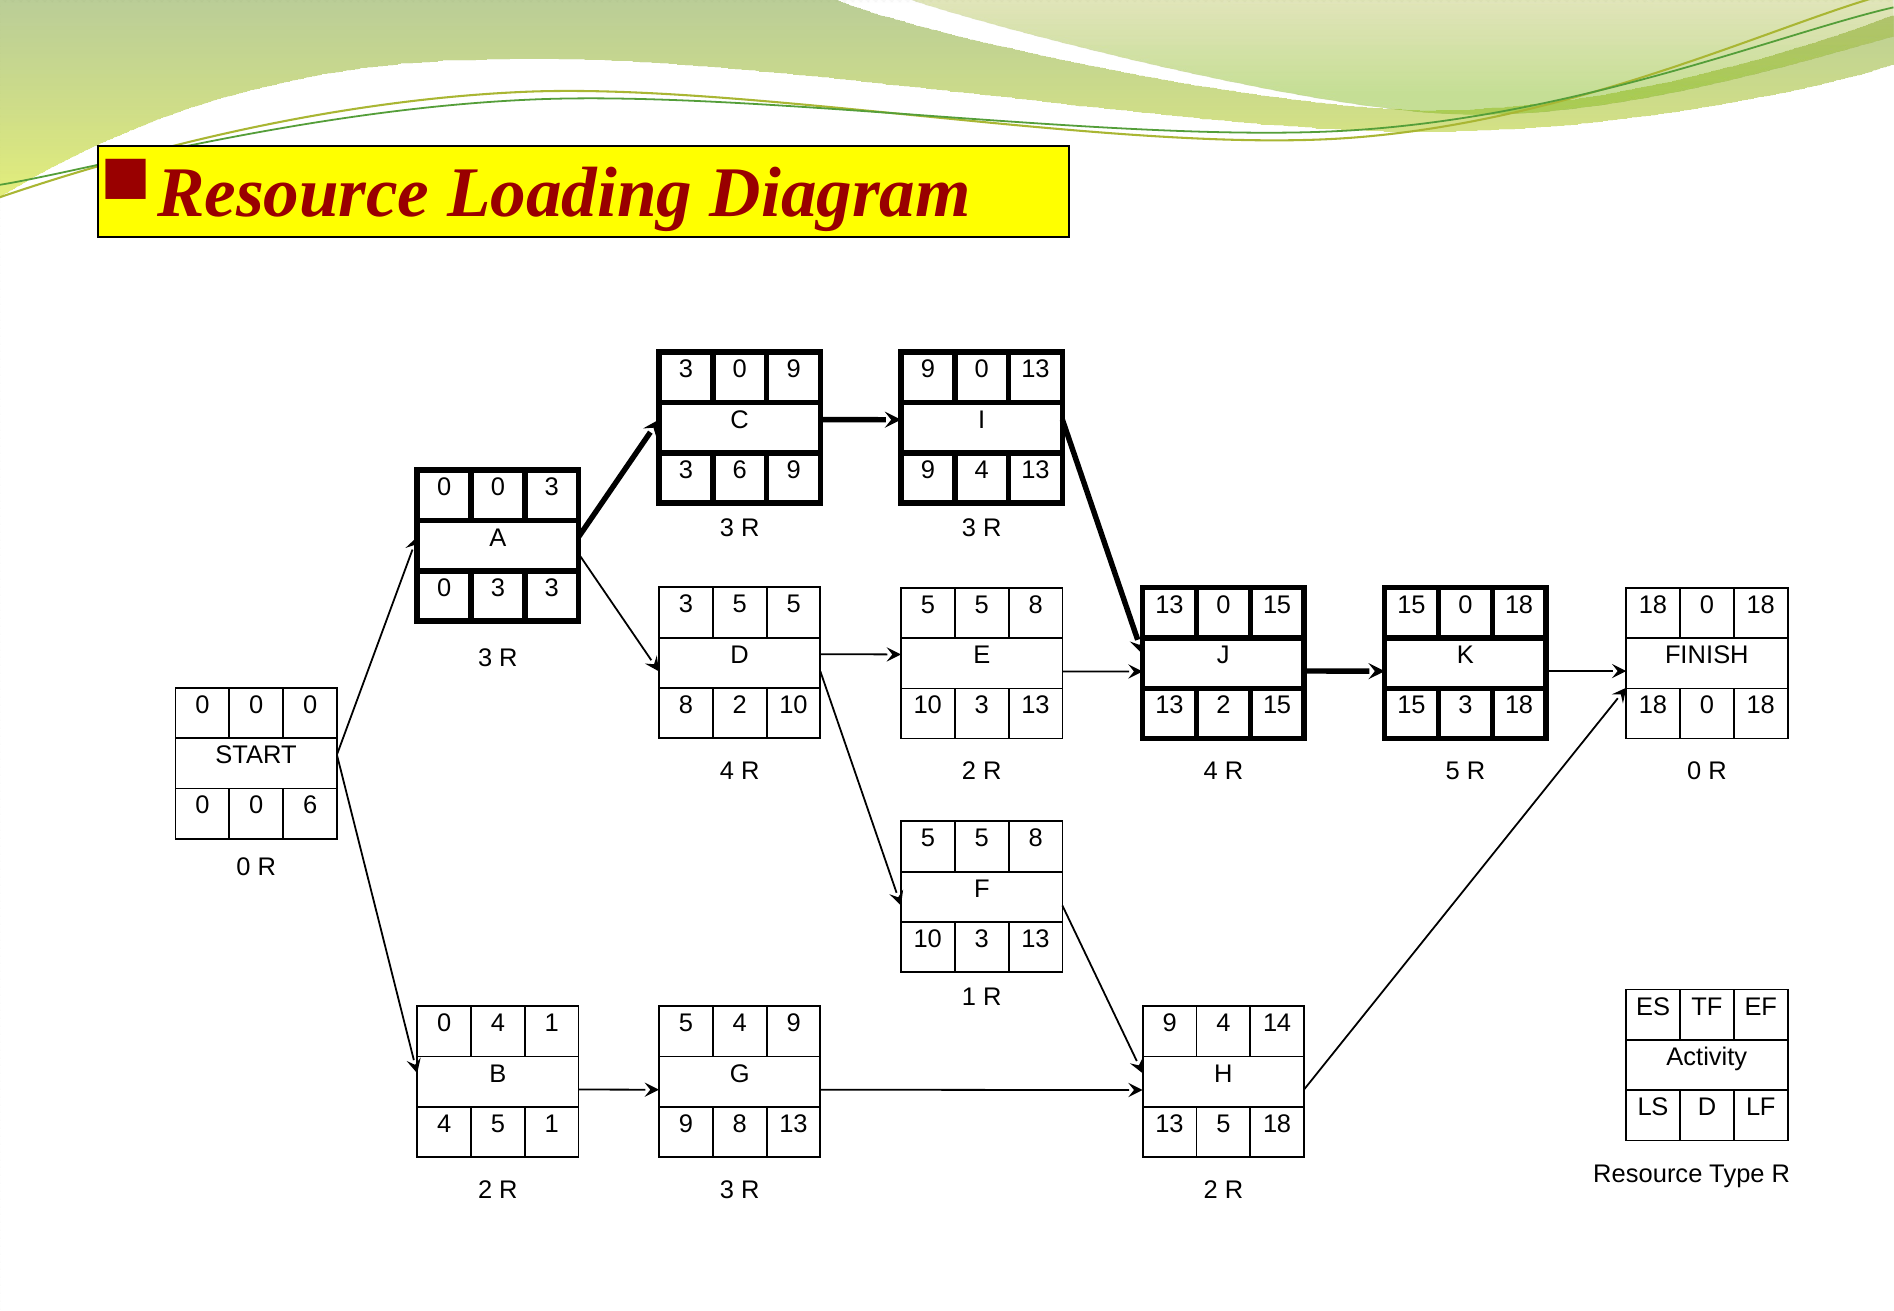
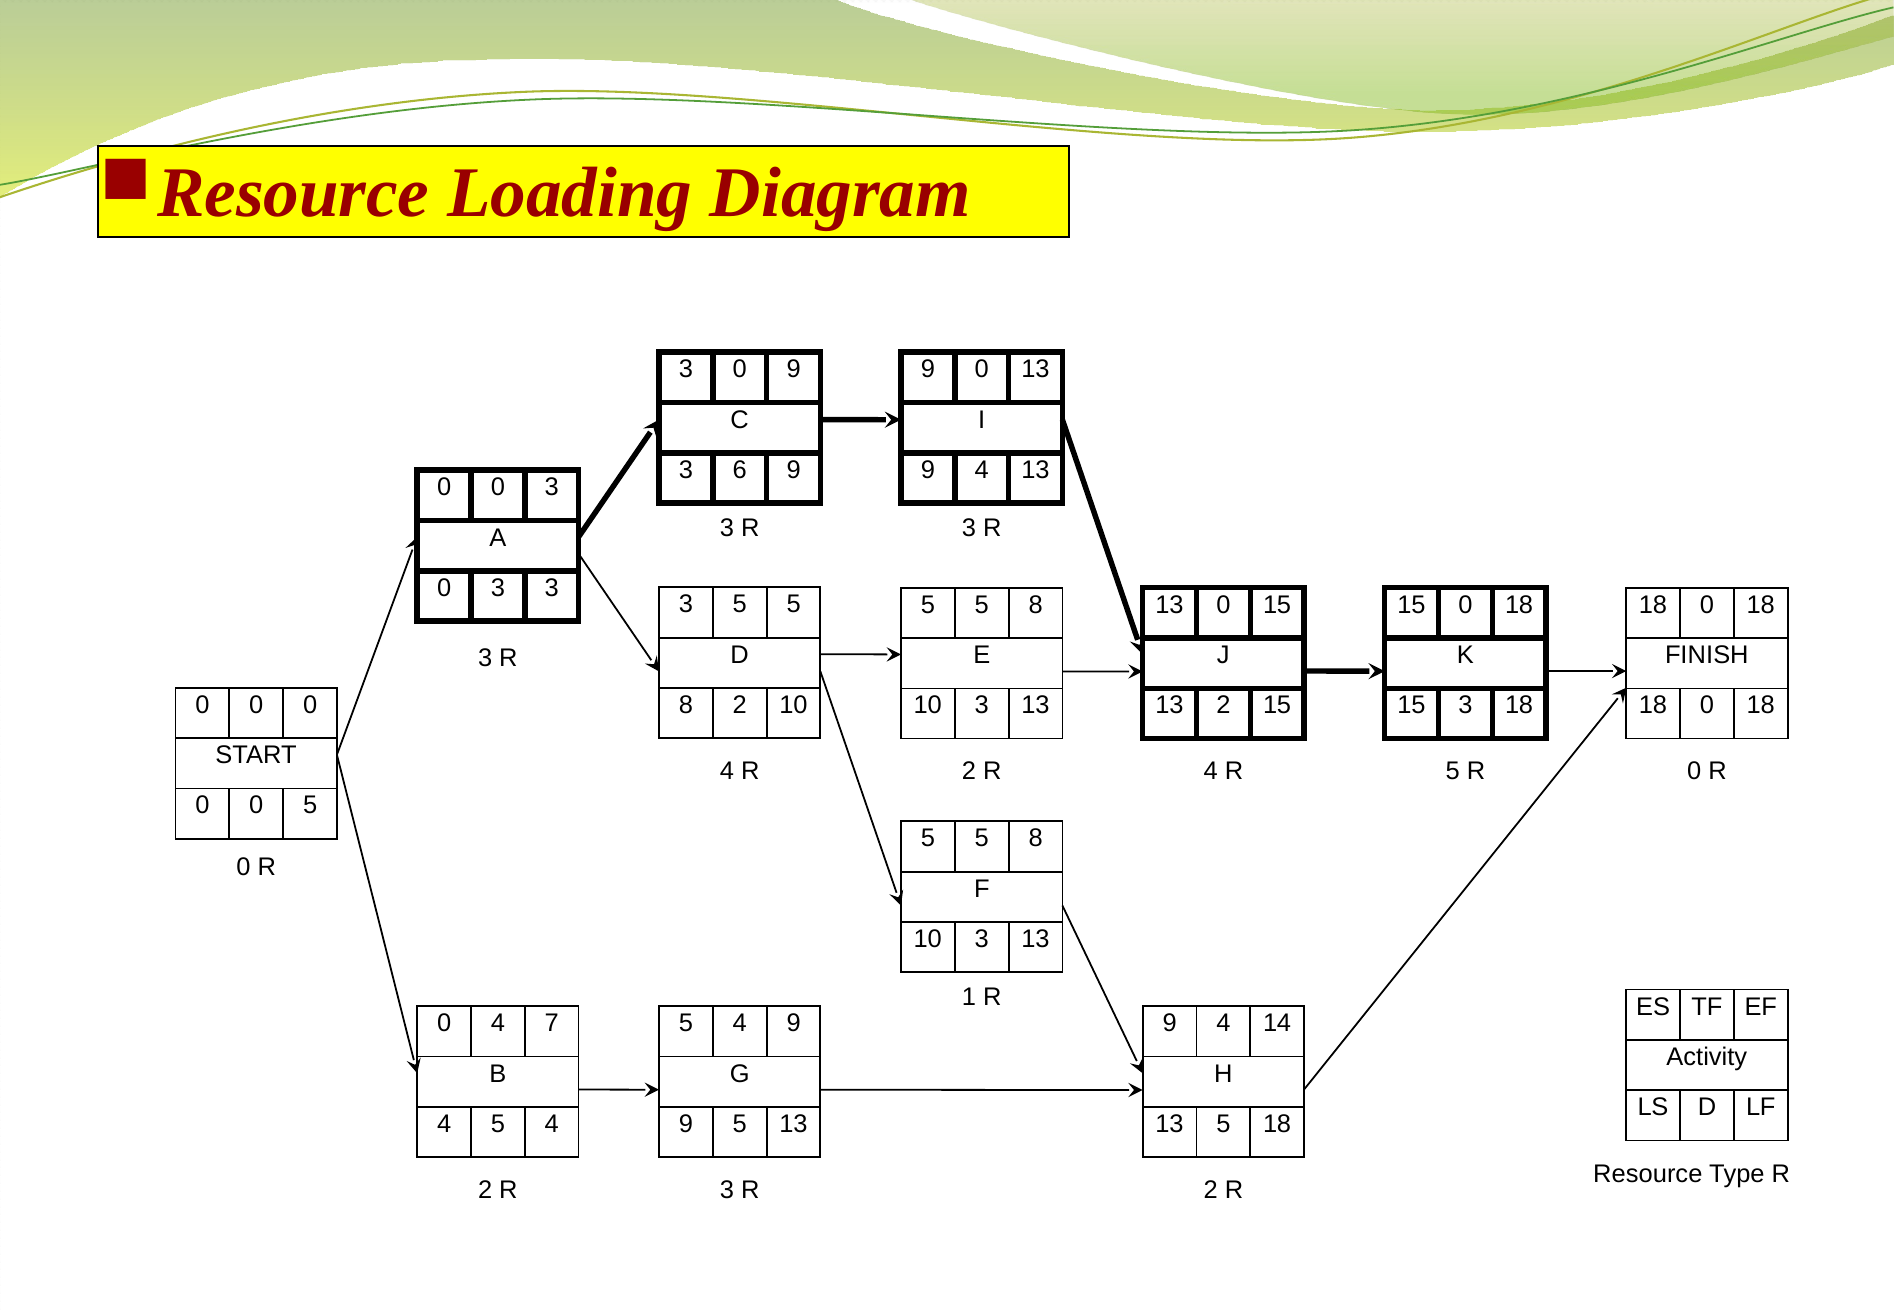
0 6: 6 -> 5
4 1: 1 -> 7
4 5 1: 1 -> 4
9 8: 8 -> 5
